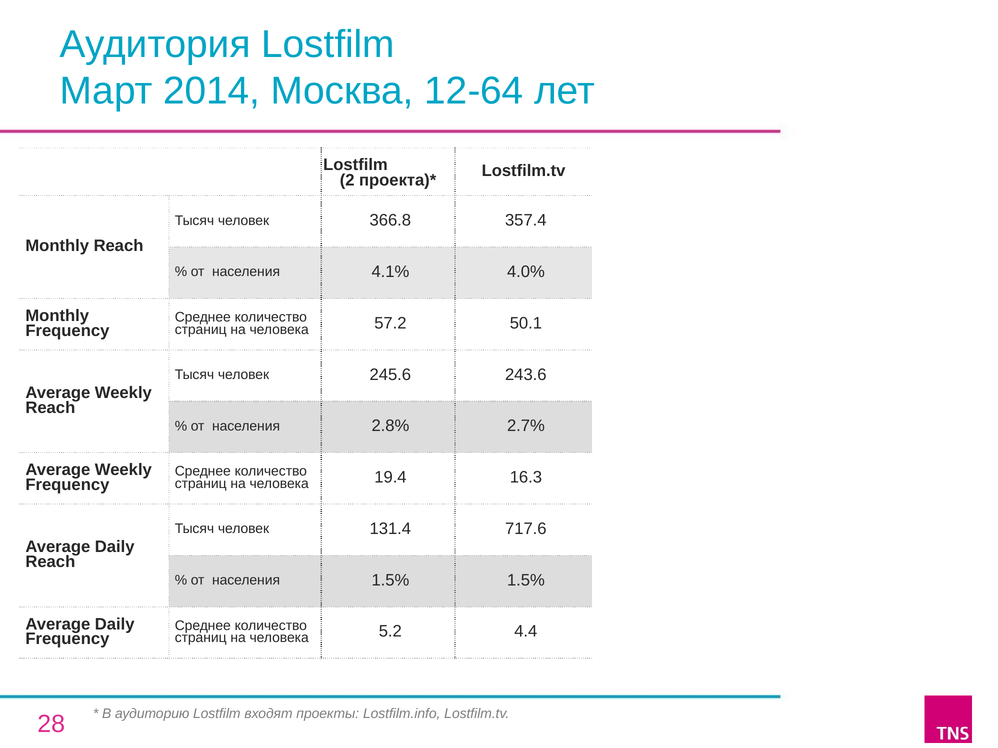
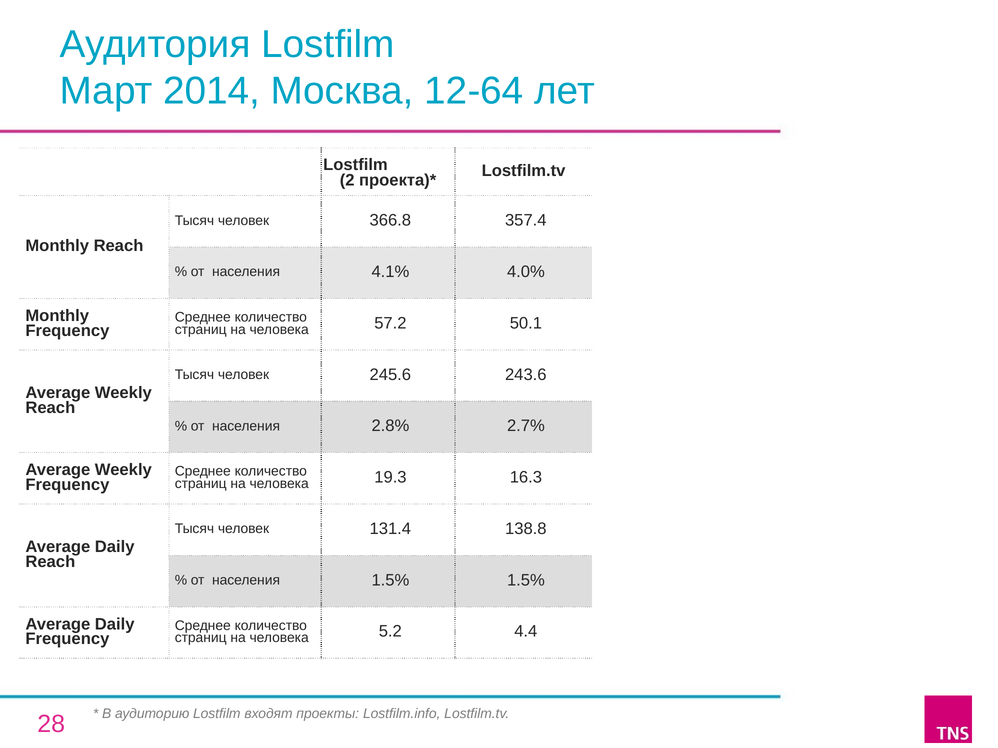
19.4: 19.4 -> 19.3
717.6: 717.6 -> 138.8
